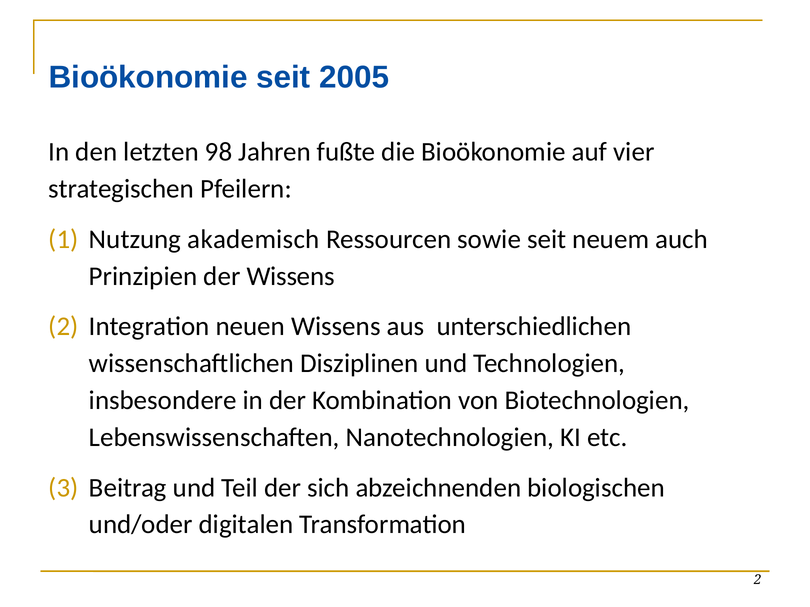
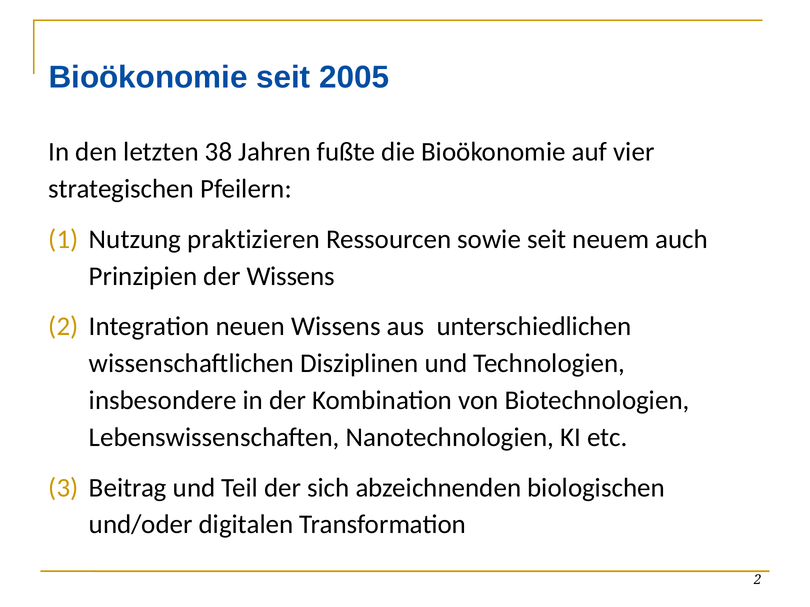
98: 98 -> 38
akademisch: akademisch -> praktizieren
